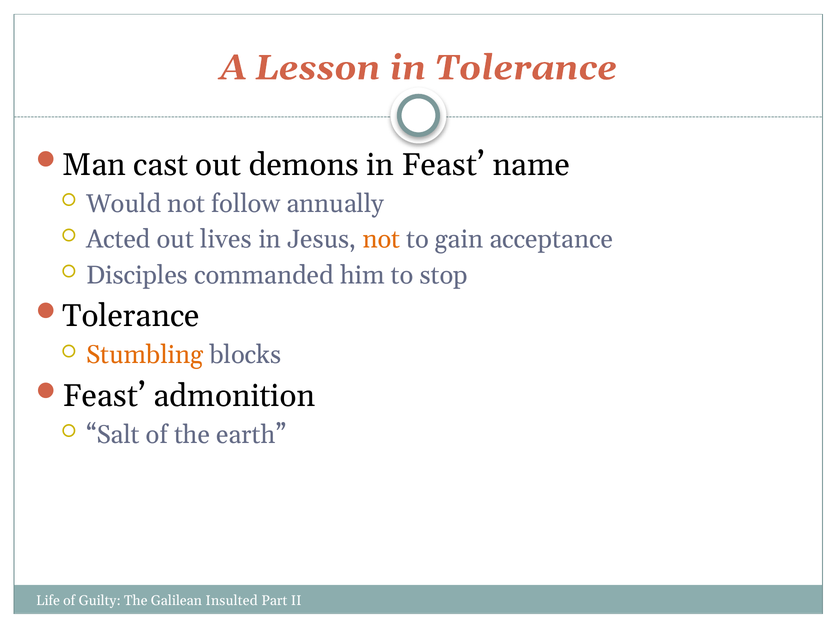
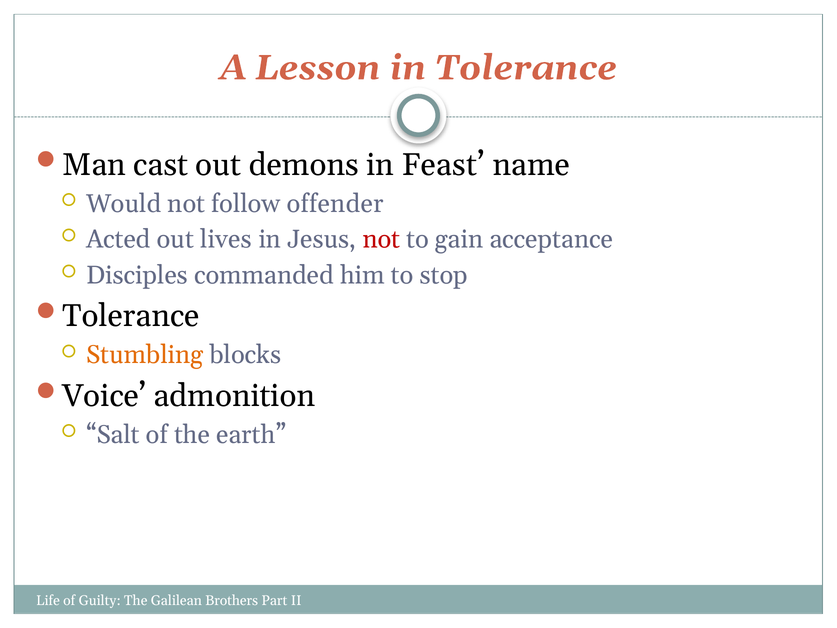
annually: annually -> offender
not at (381, 239) colour: orange -> red
Feast at (104, 396): Feast -> Voice
Insulted: Insulted -> Brothers
